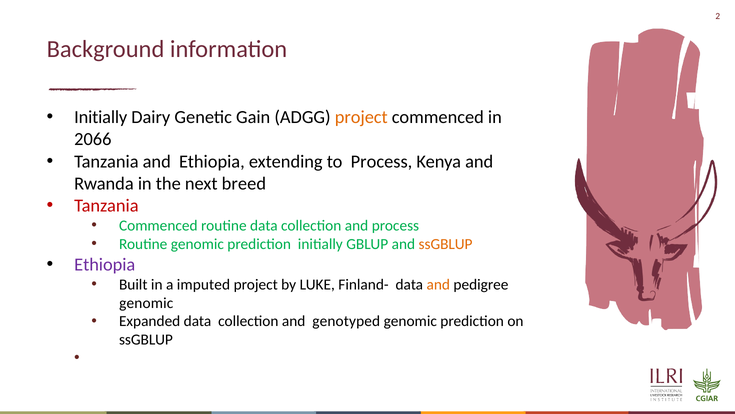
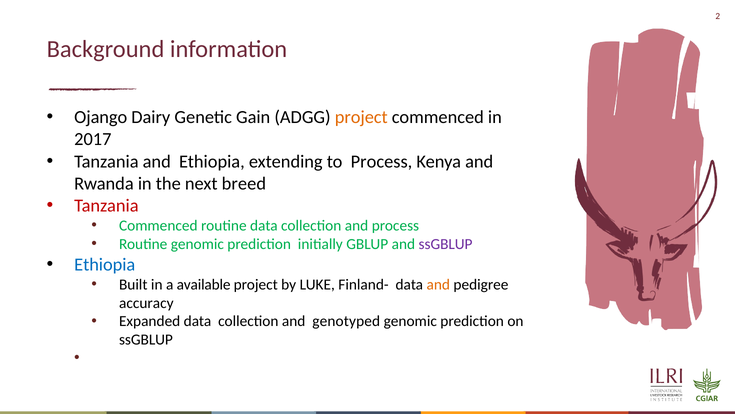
Initially at (101, 117): Initially -> Ojango
2066: 2066 -> 2017
ssGBLUP at (446, 244) colour: orange -> purple
Ethiopia at (105, 264) colour: purple -> blue
imputed: imputed -> available
genomic at (146, 303): genomic -> accuracy
